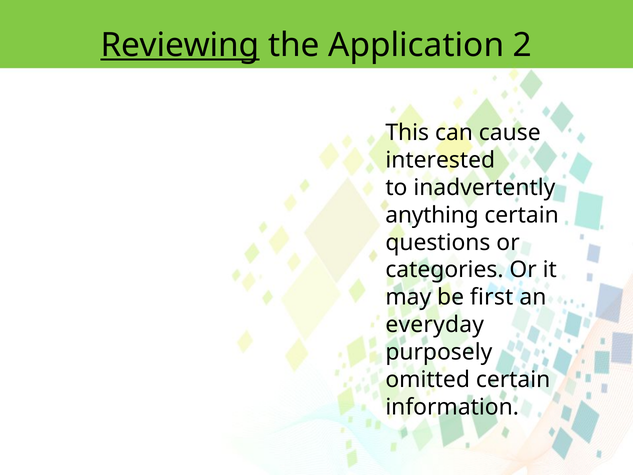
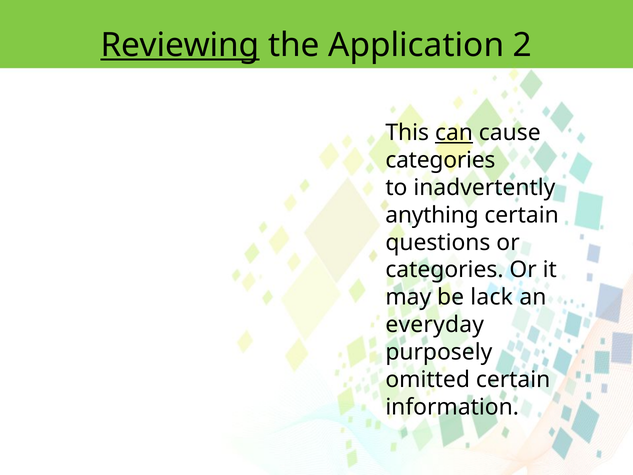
can underline: none -> present
interested at (440, 160): interested -> categories
first: first -> lack
